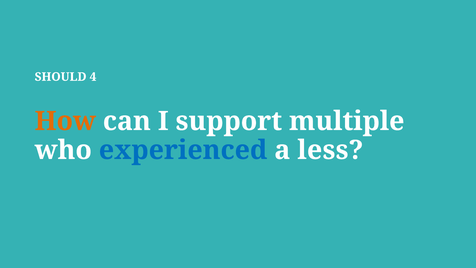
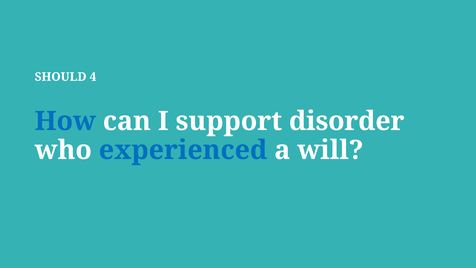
How colour: orange -> blue
multiple: multiple -> disorder
less: less -> will
